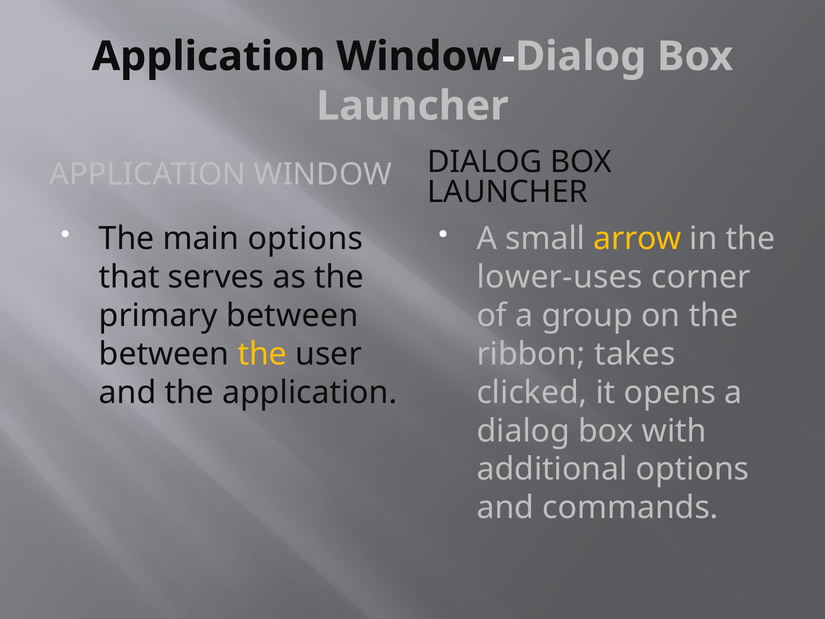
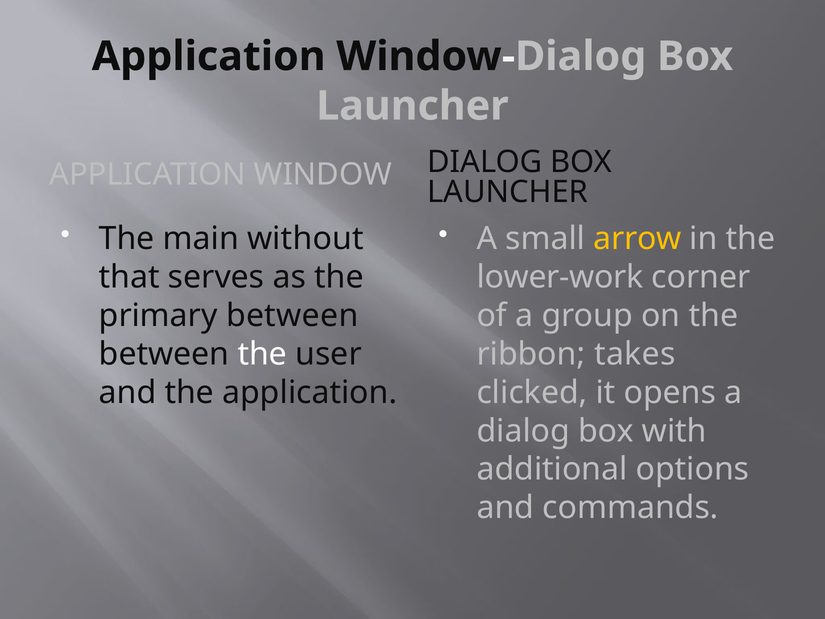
main options: options -> without
lower-uses: lower-uses -> lower-work
the at (262, 354) colour: yellow -> white
